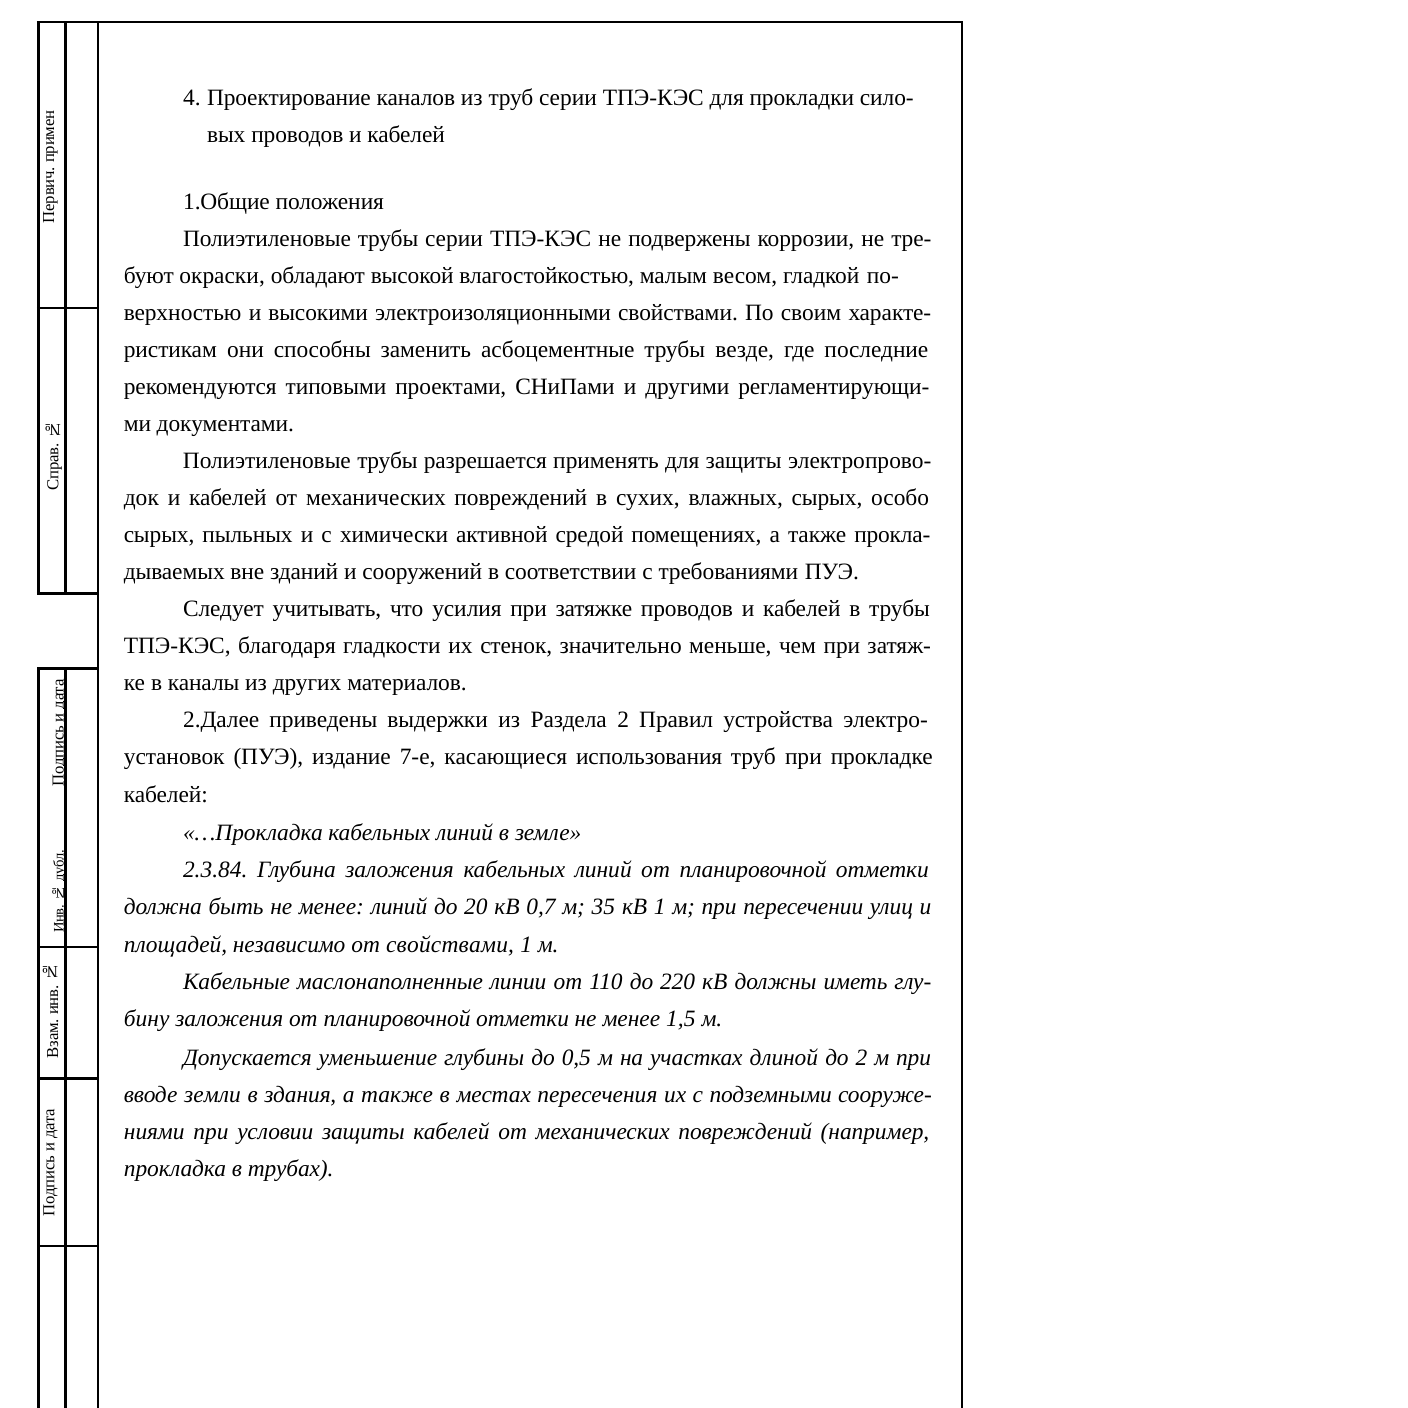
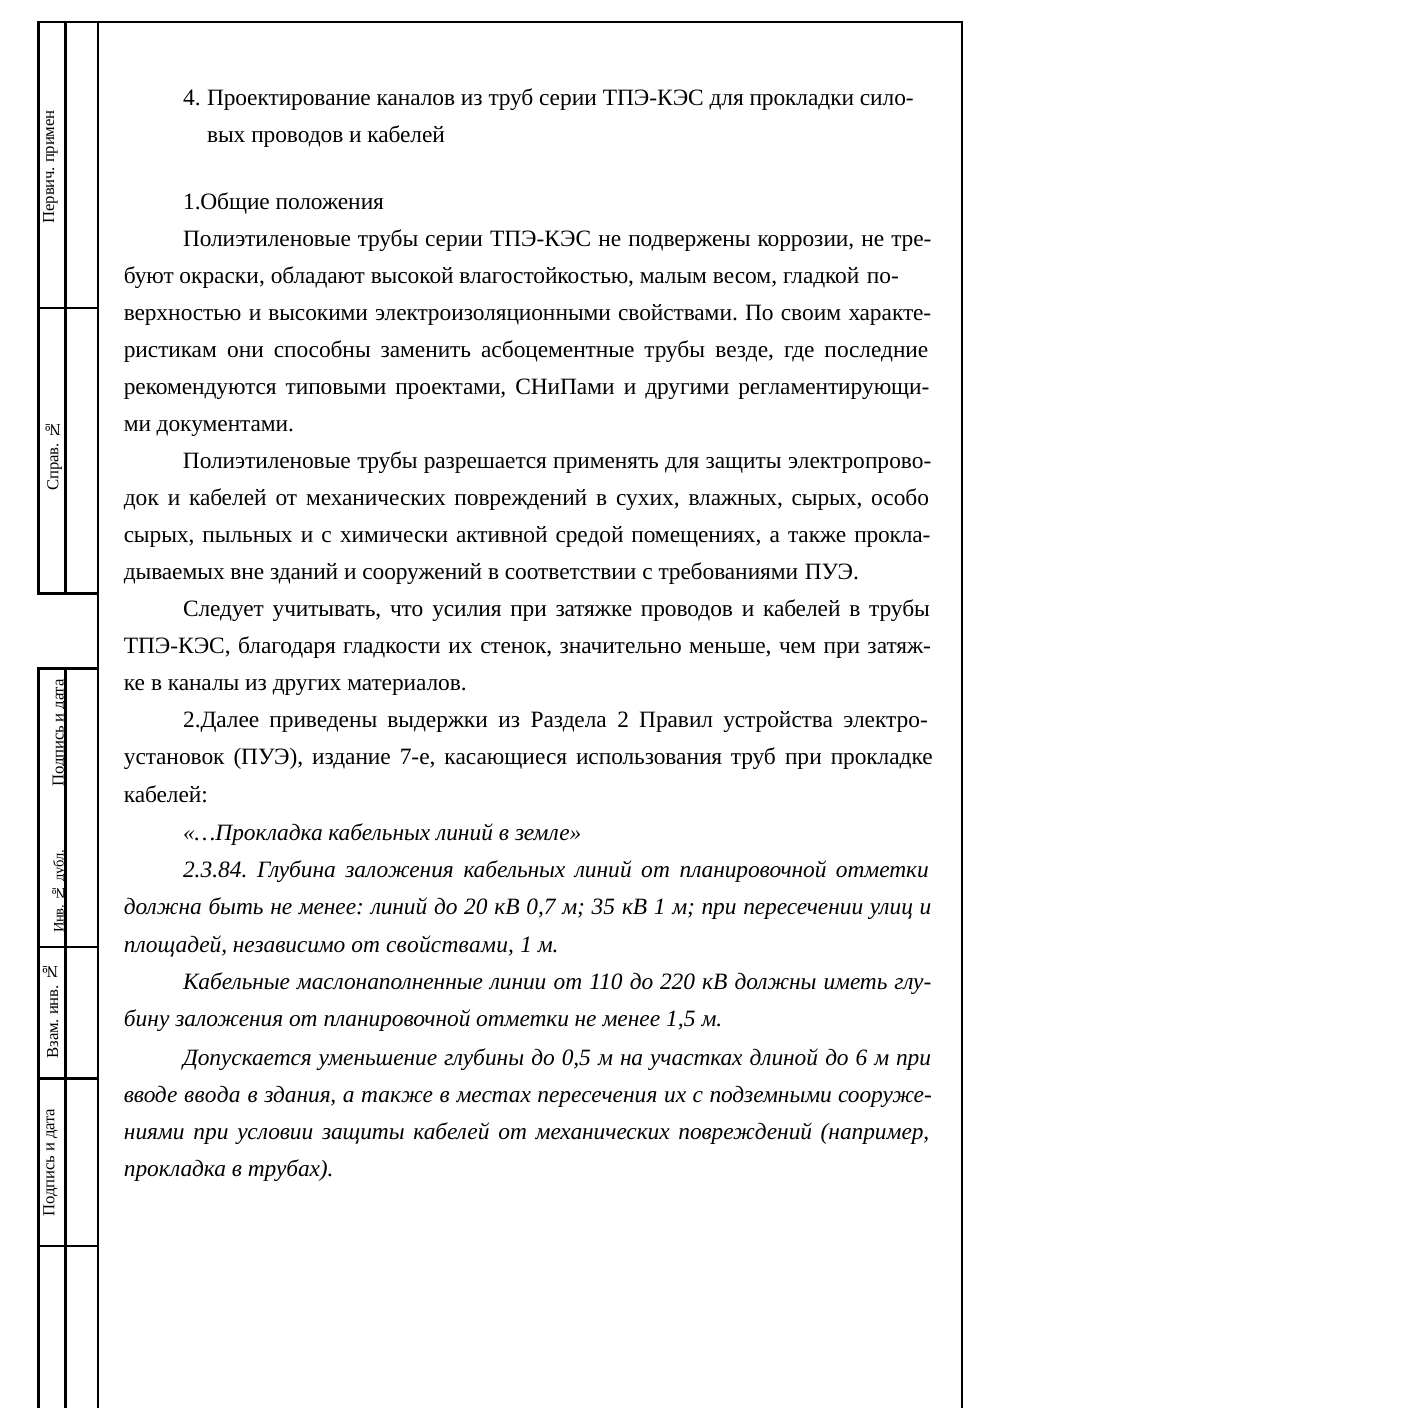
до 2: 2 -> 6
земли: земли -> ввода
